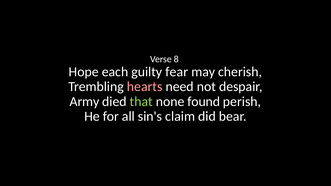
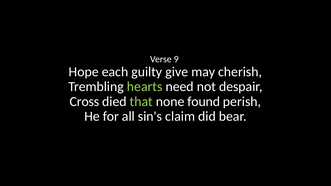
8: 8 -> 9
fear: fear -> give
hearts colour: pink -> light green
Army: Army -> Cross
